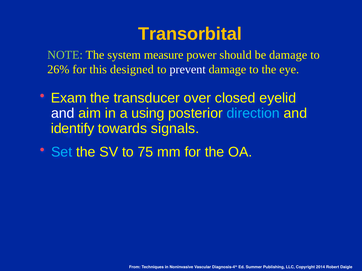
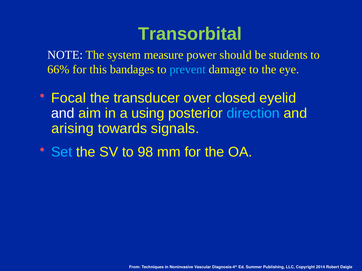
Transorbital colour: yellow -> light green
NOTE colour: light green -> white
be damage: damage -> students
26%: 26% -> 66%
designed: designed -> bandages
prevent colour: white -> light blue
Exam: Exam -> Focal
identify: identify -> arising
75: 75 -> 98
